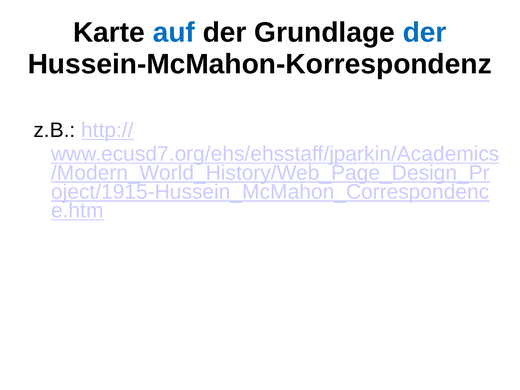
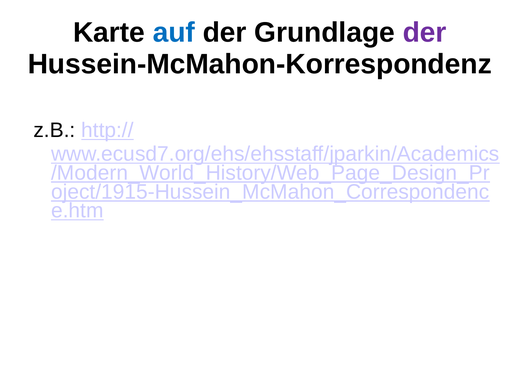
der at (425, 32) colour: blue -> purple
